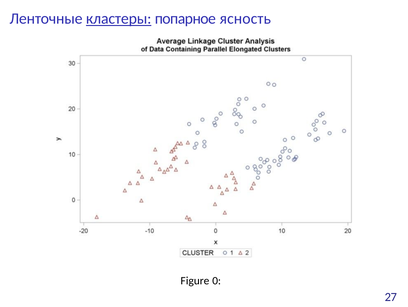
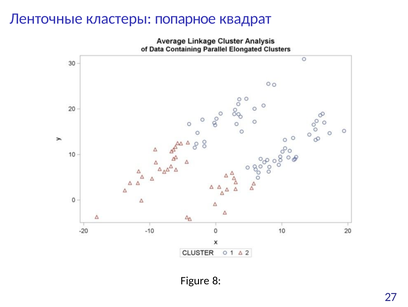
кластеры underline: present -> none
ясность: ясность -> квадрат
0: 0 -> 8
